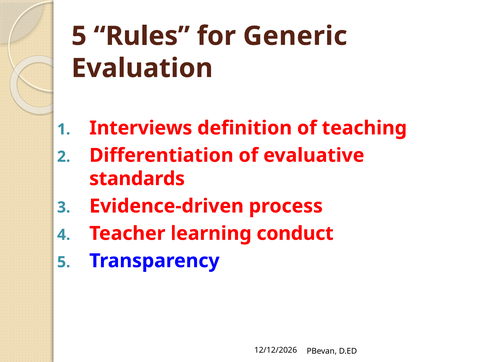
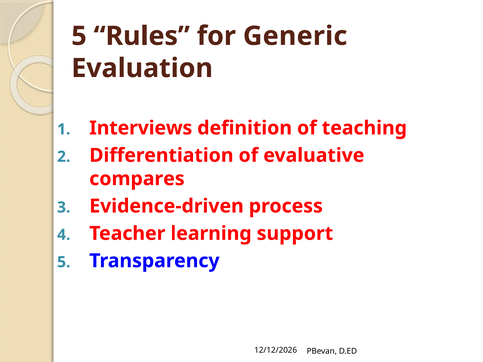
standards: standards -> compares
conduct: conduct -> support
